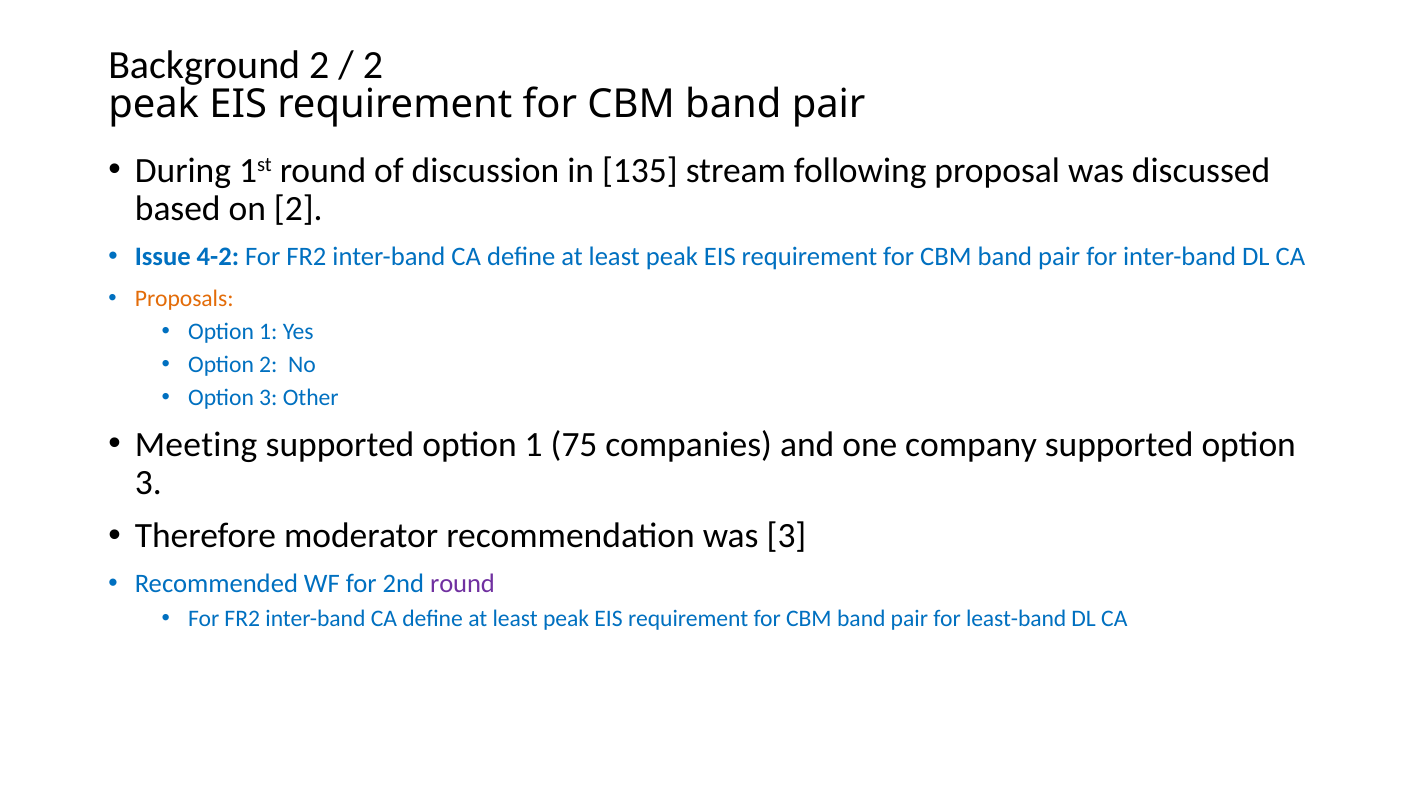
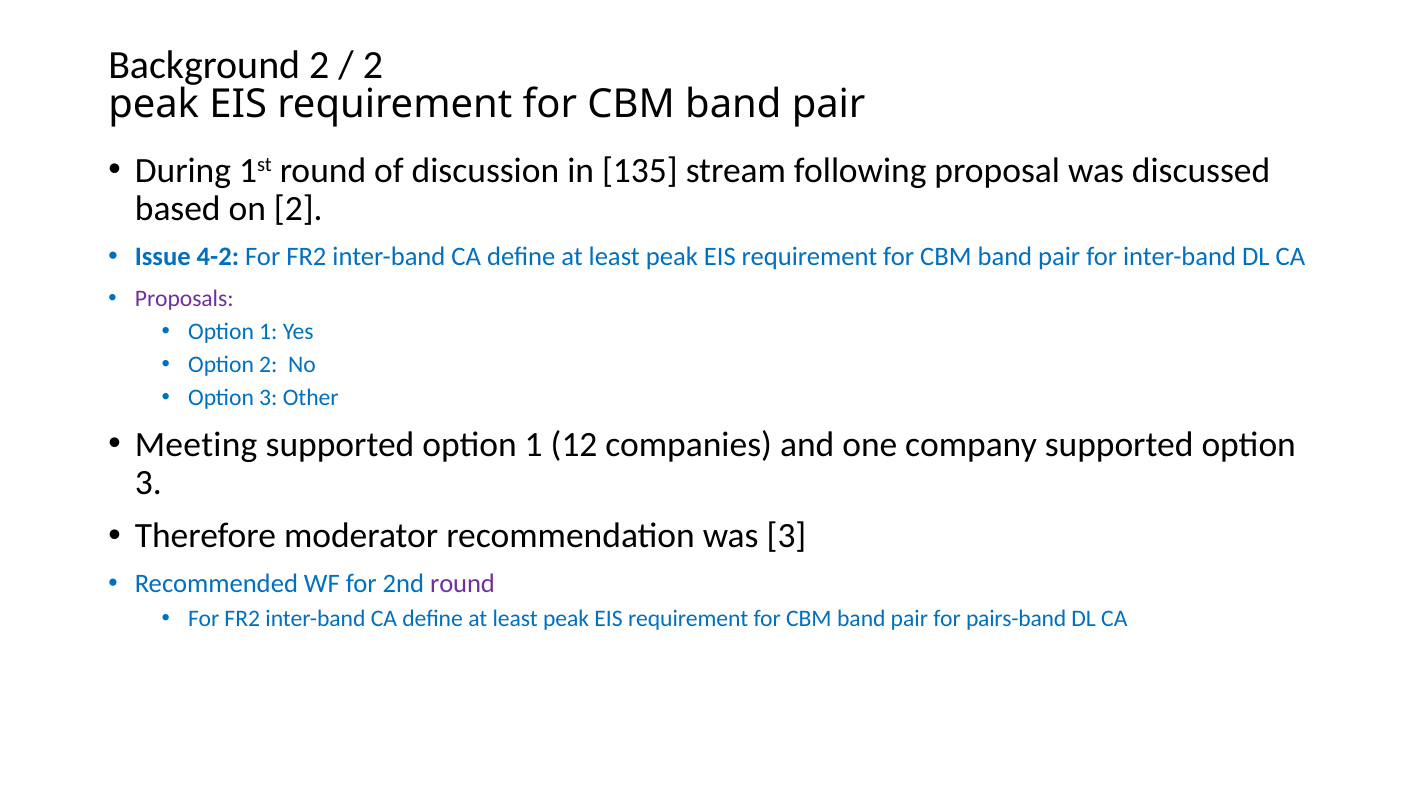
Proposals colour: orange -> purple
75: 75 -> 12
least-band: least-band -> pairs-band
